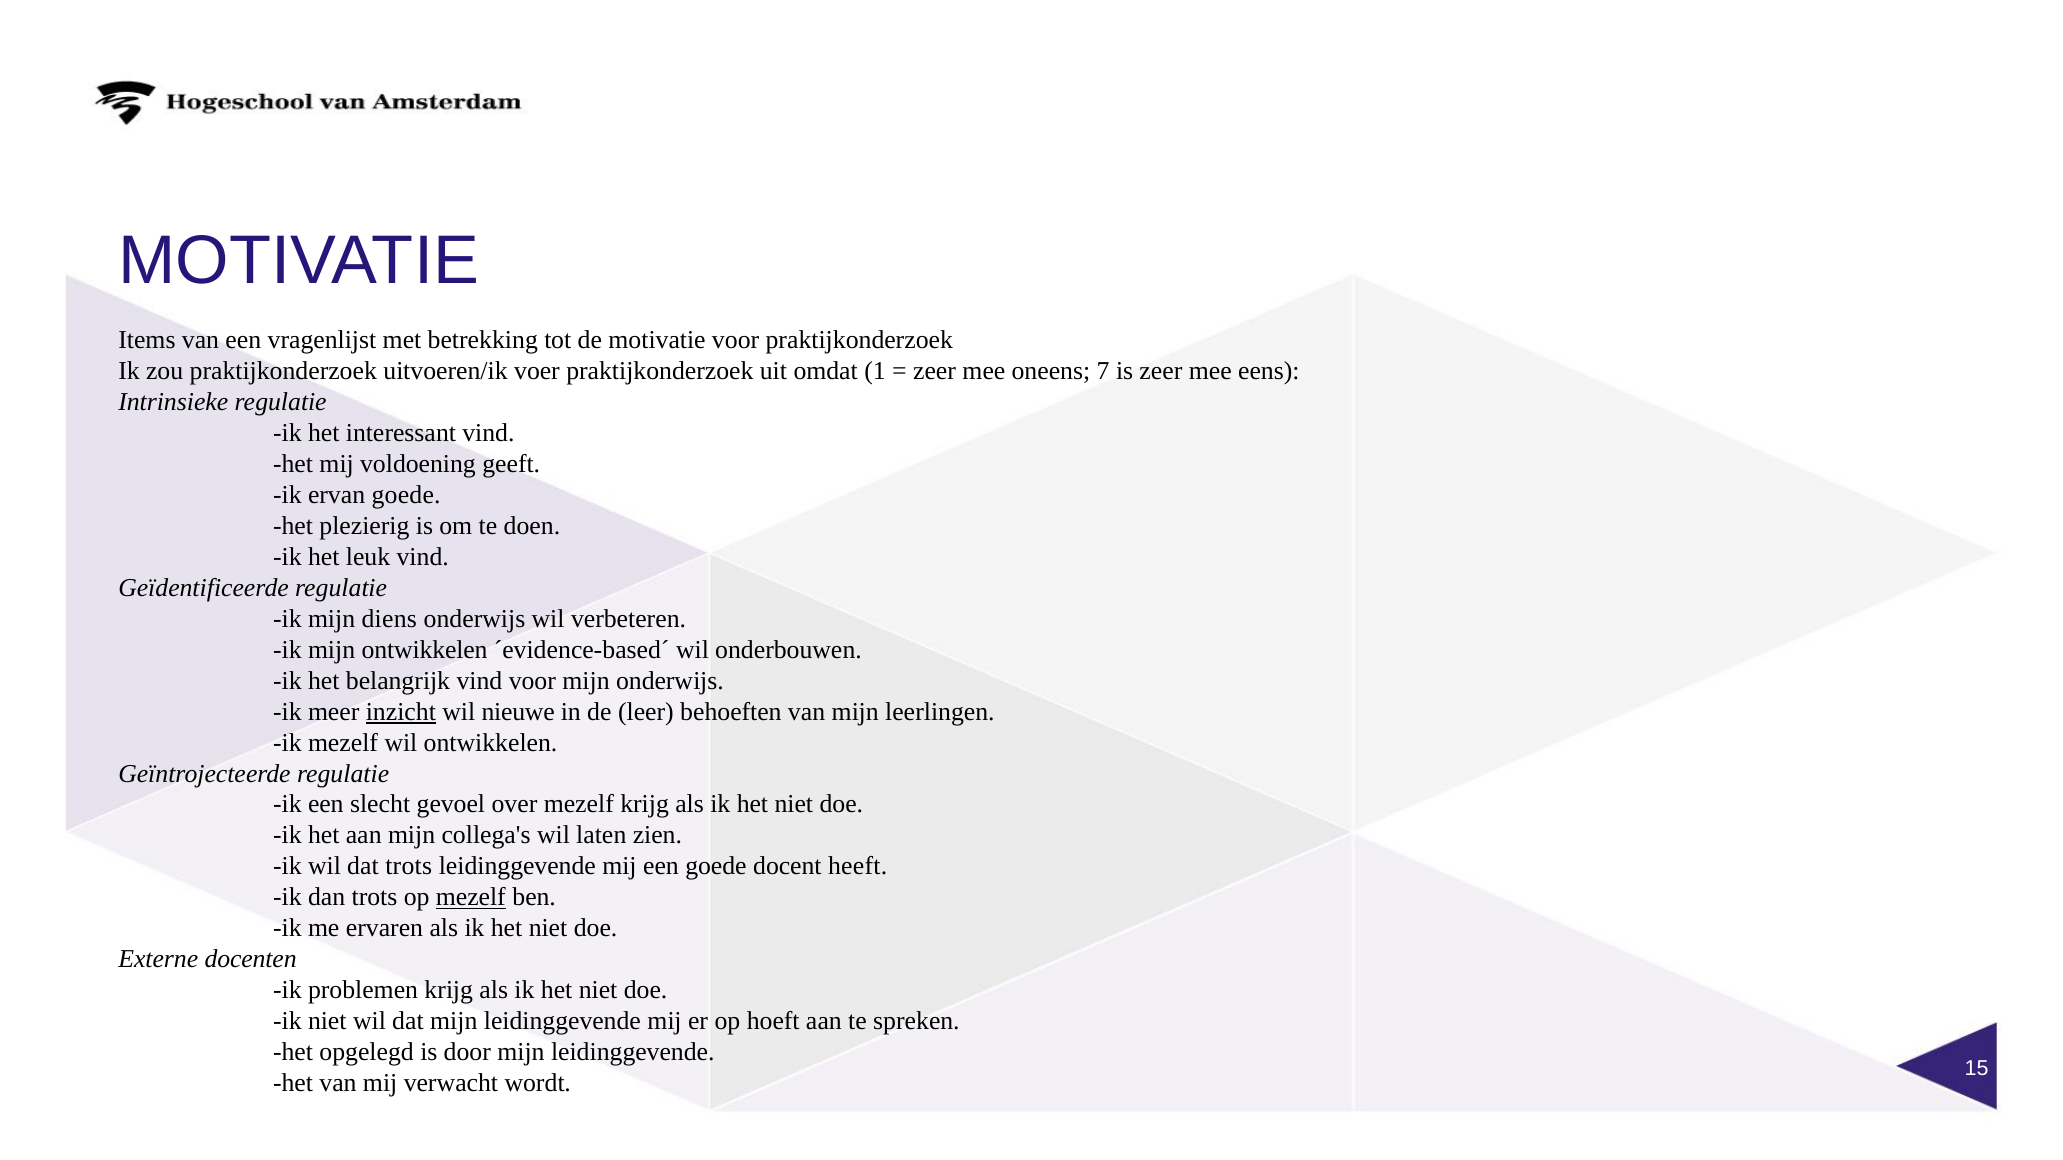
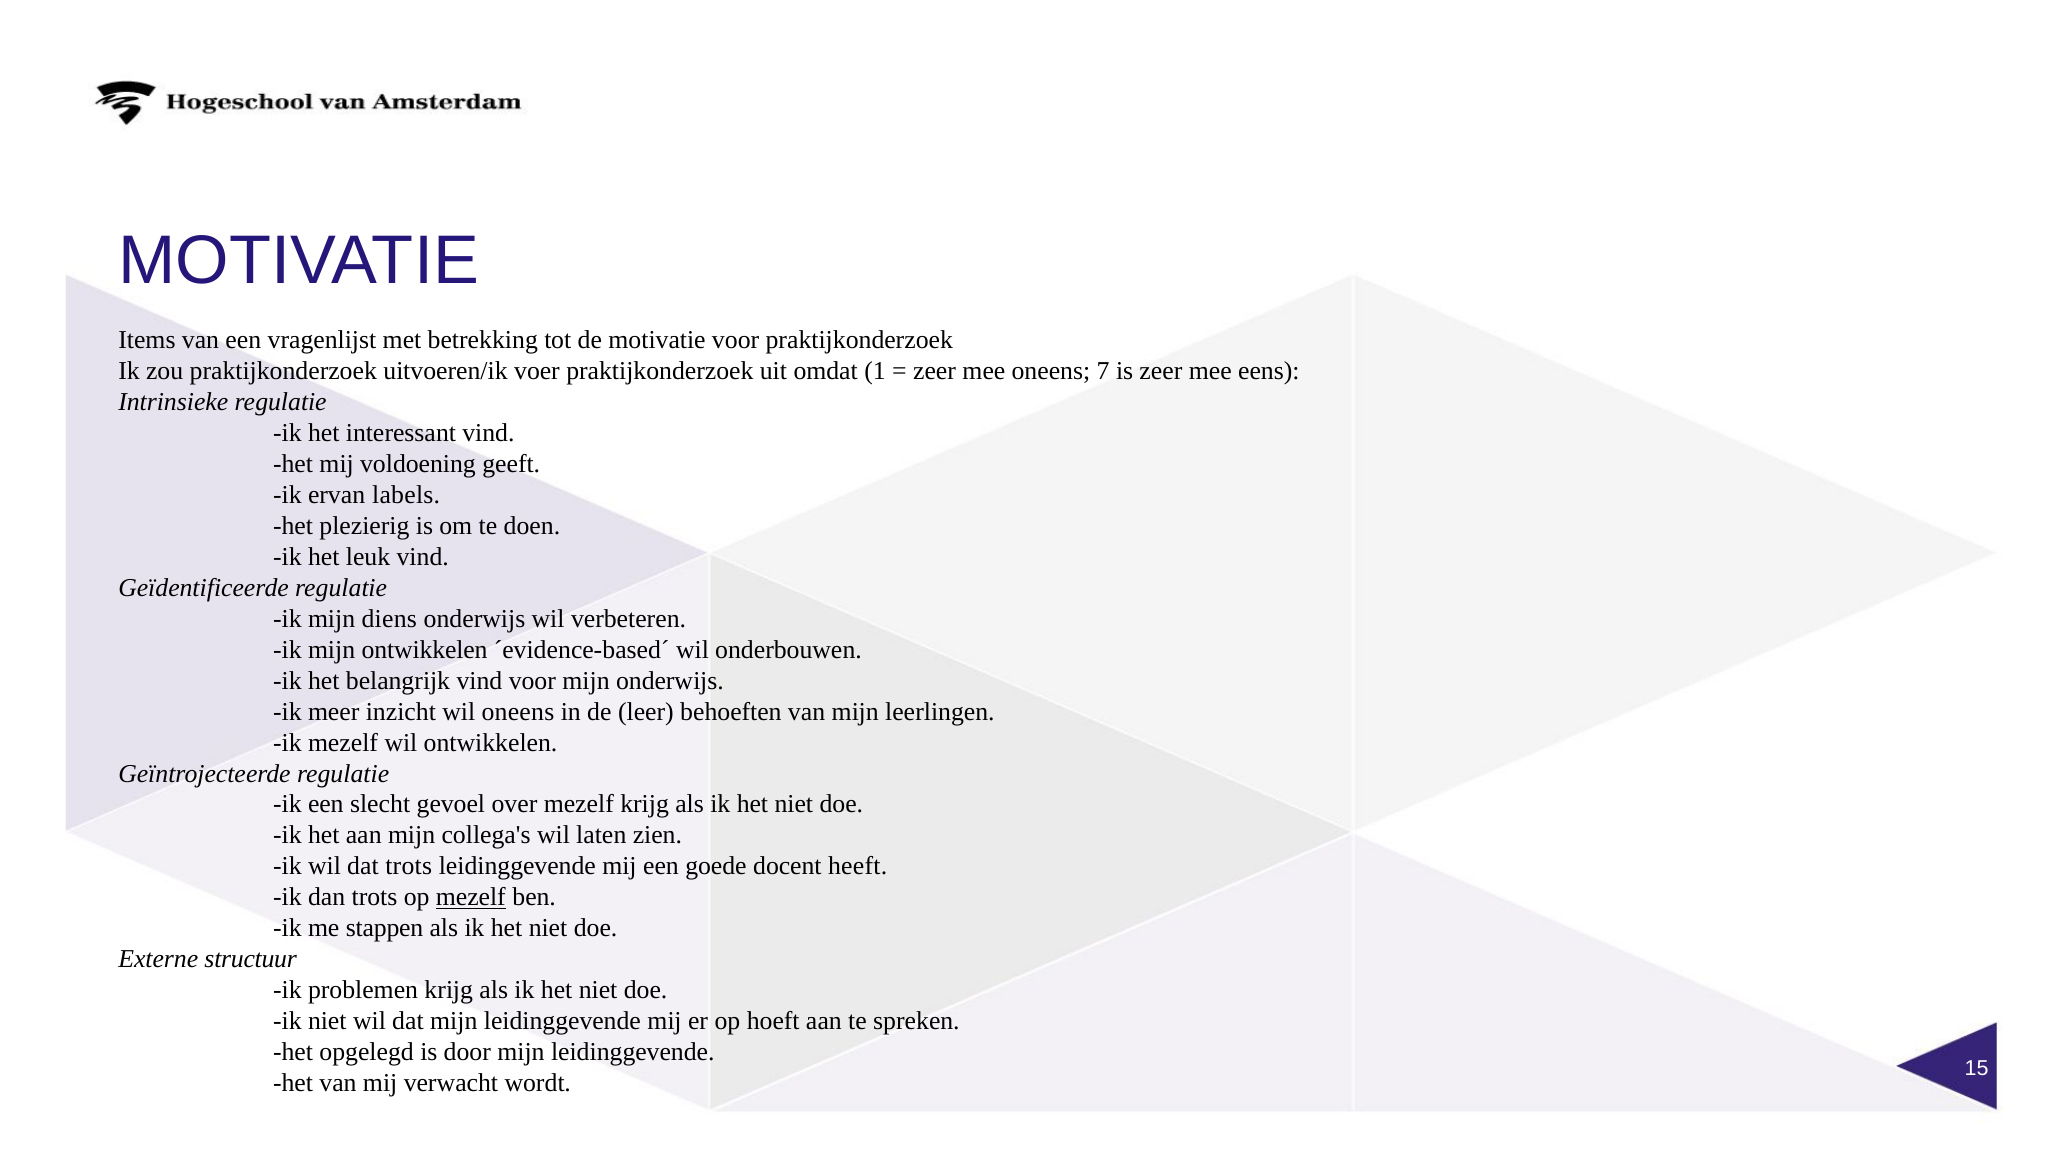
ervan goede: goede -> labels
inzicht underline: present -> none
wil nieuwe: nieuwe -> oneens
ervaren: ervaren -> stappen
docenten: docenten -> structuur
